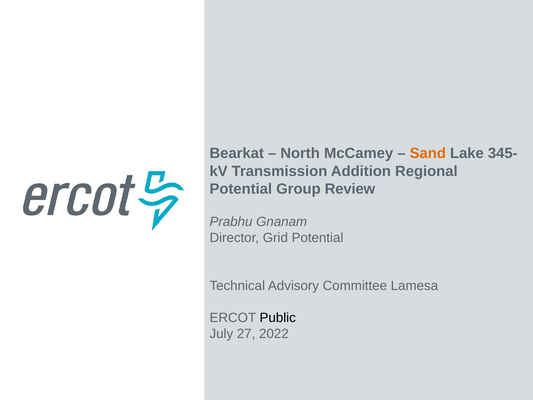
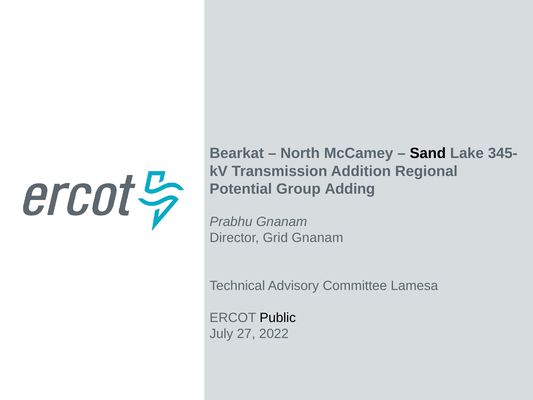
Sand colour: orange -> black
Review: Review -> Adding
Grid Potential: Potential -> Gnanam
